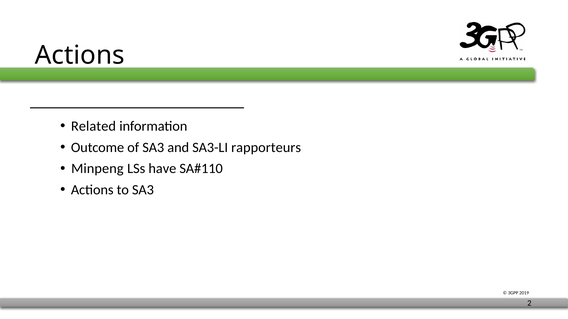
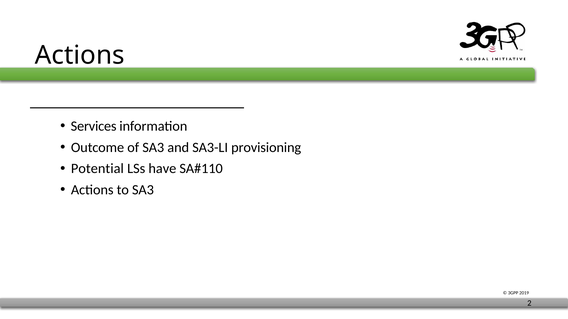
Related: Related -> Services
rapporteurs: rapporteurs -> provisioning
Minpeng: Minpeng -> Potential
